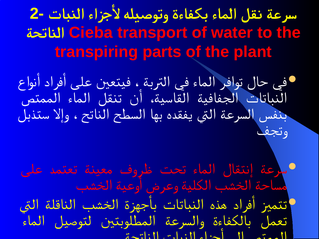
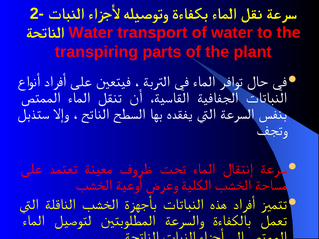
Cieba at (91, 33): Cieba -> Water
